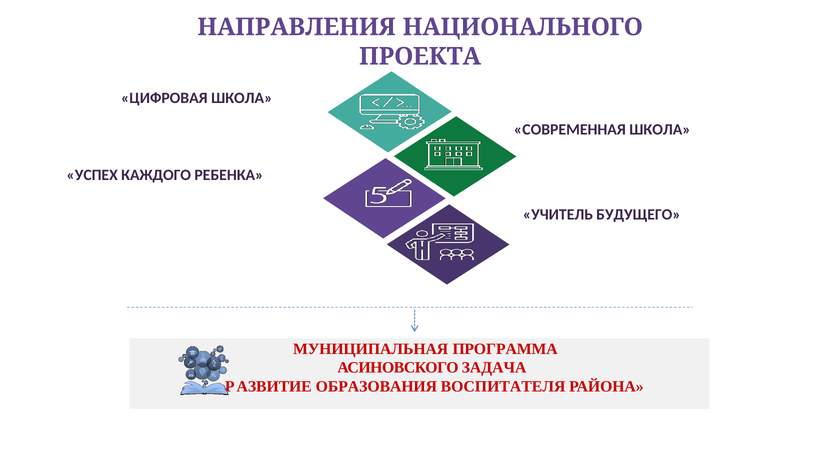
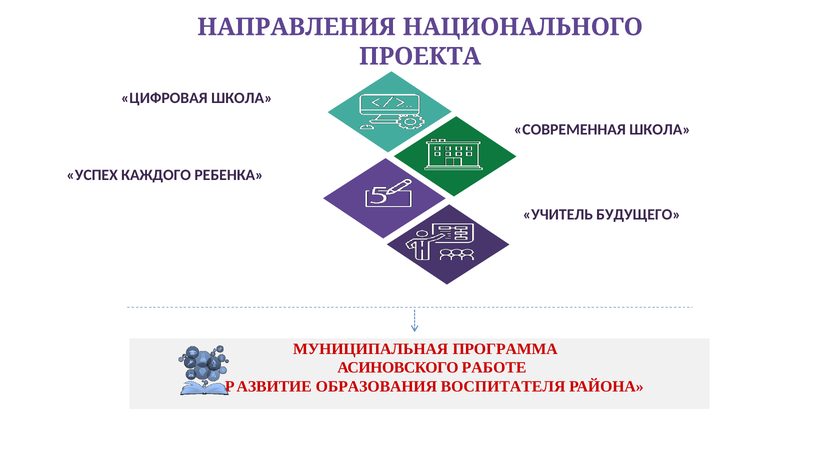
ЗАДАЧА: ЗАДАЧА -> РАБОТЕ
